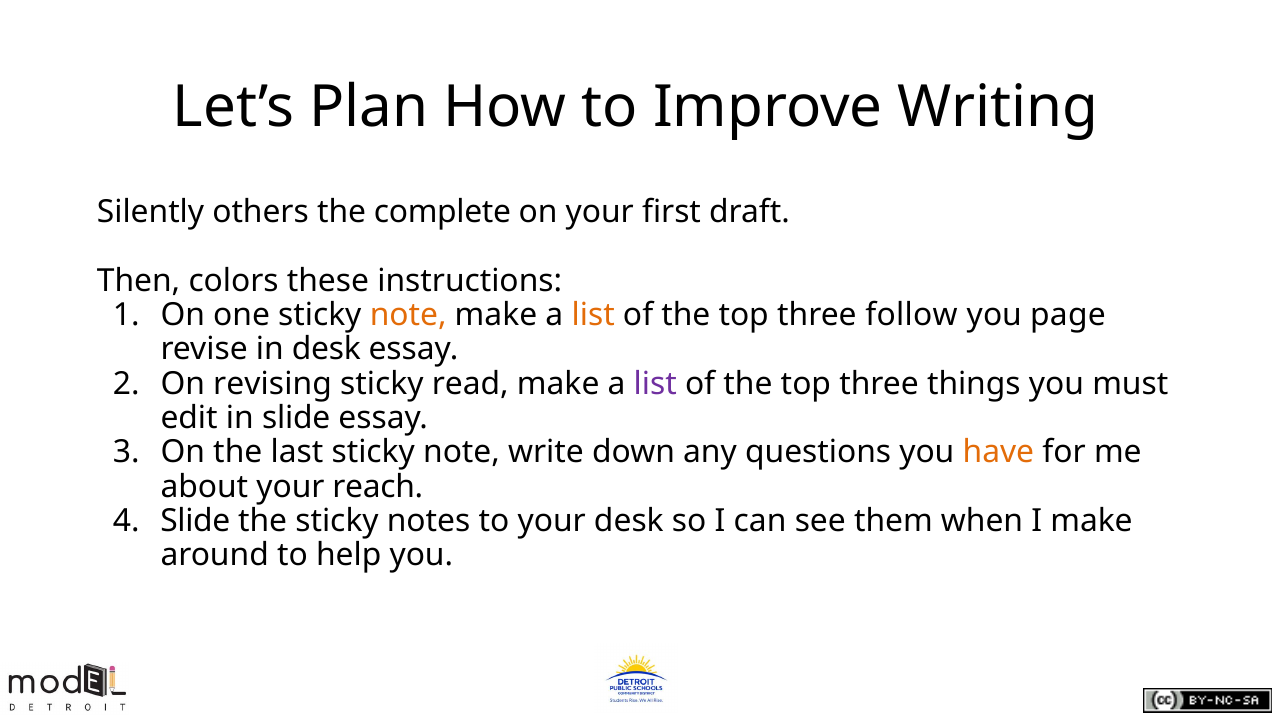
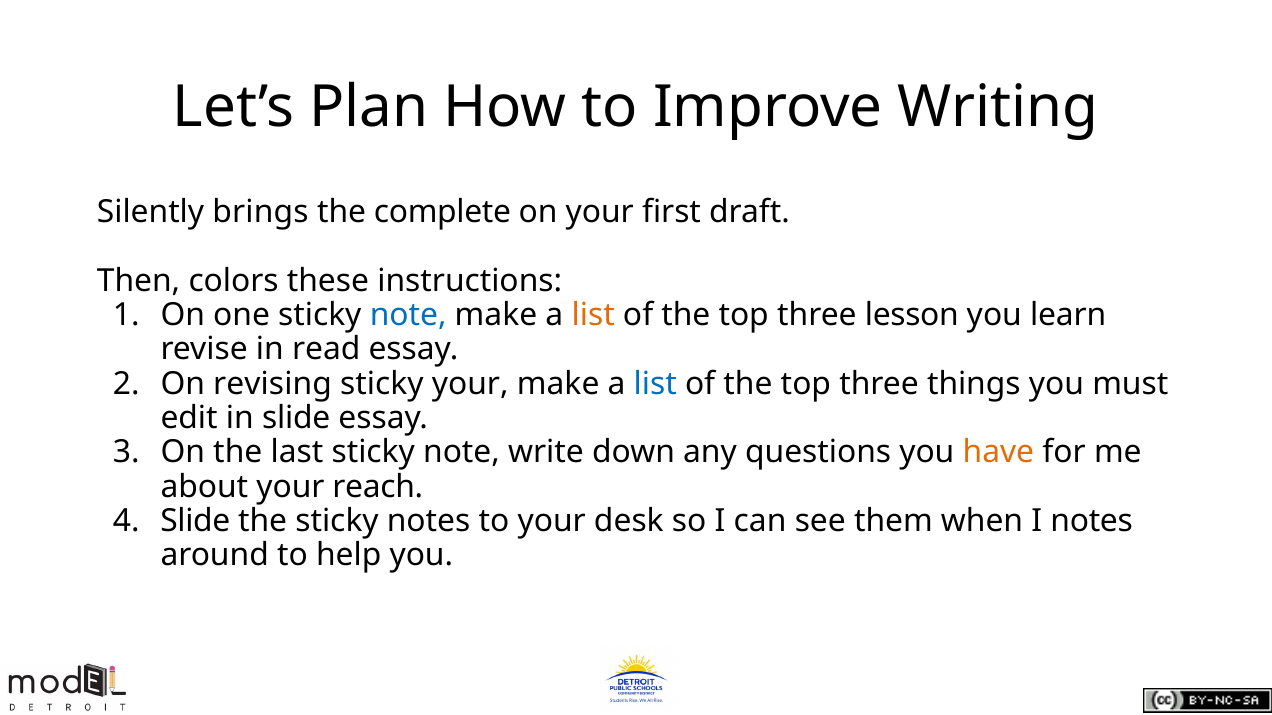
others: others -> brings
note at (408, 315) colour: orange -> blue
follow: follow -> lesson
page: page -> learn
in desk: desk -> read
sticky read: read -> your
list at (655, 384) colour: purple -> blue
I make: make -> notes
